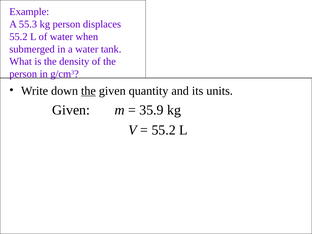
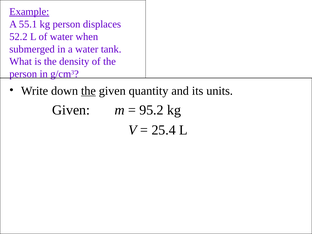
Example underline: none -> present
55.3: 55.3 -> 55.1
55.2 at (18, 37): 55.2 -> 52.2
35.9: 35.9 -> 95.2
55.2 at (164, 130): 55.2 -> 25.4
